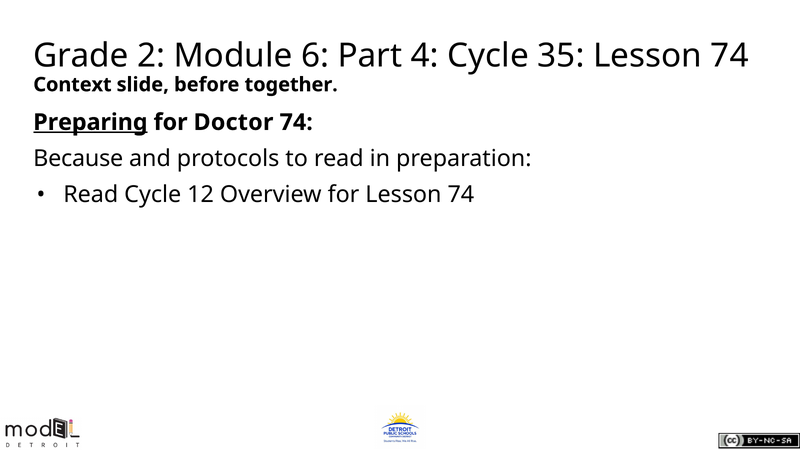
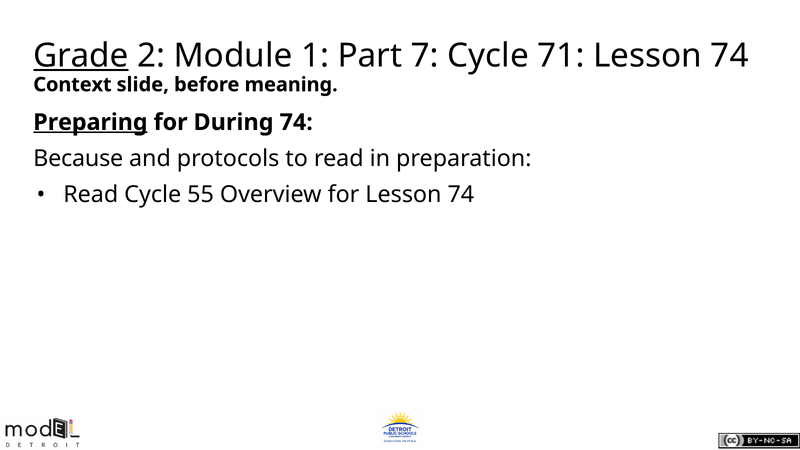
Grade underline: none -> present
6: 6 -> 1
4: 4 -> 7
35: 35 -> 71
together: together -> meaning
Doctor: Doctor -> During
12: 12 -> 55
